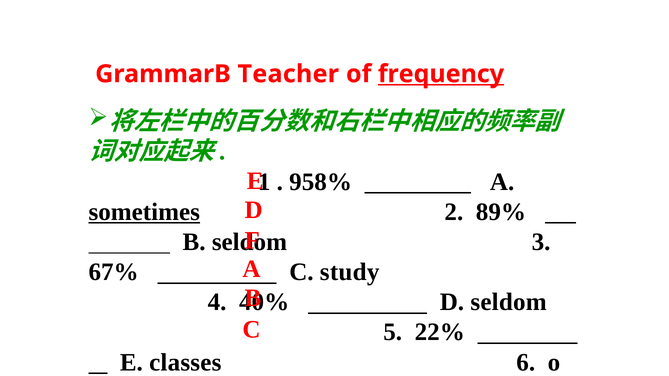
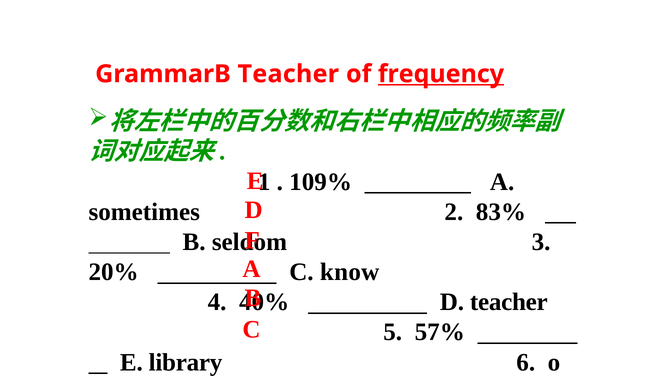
958%: 958% -> 109%
sometimes underline: present -> none
89%: 89% -> 83%
67%: 67% -> 20%
study: study -> know
D seldom: seldom -> teacher
22%: 22% -> 57%
classes: classes -> library
